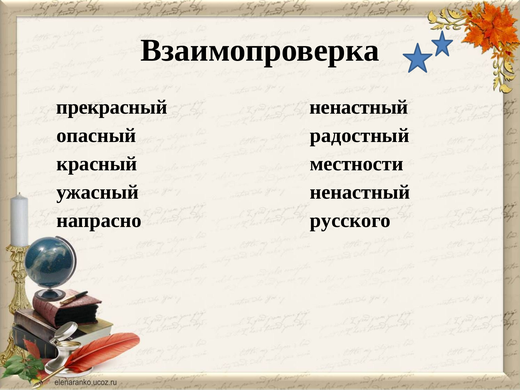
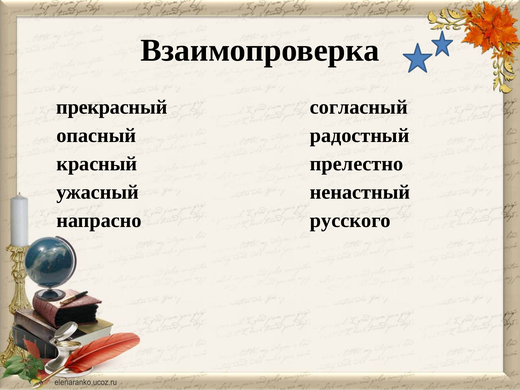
ненастный at (359, 107): ненастный -> согласный
местности: местности -> прелестно
